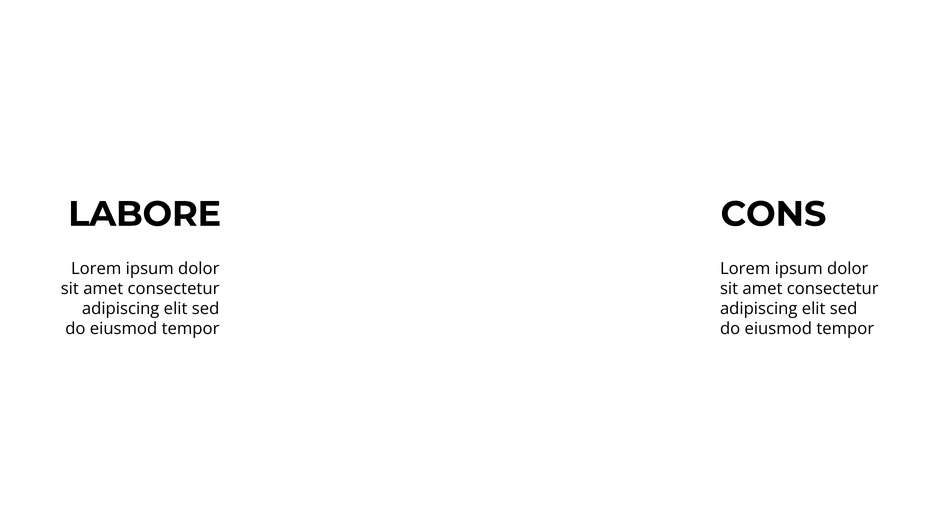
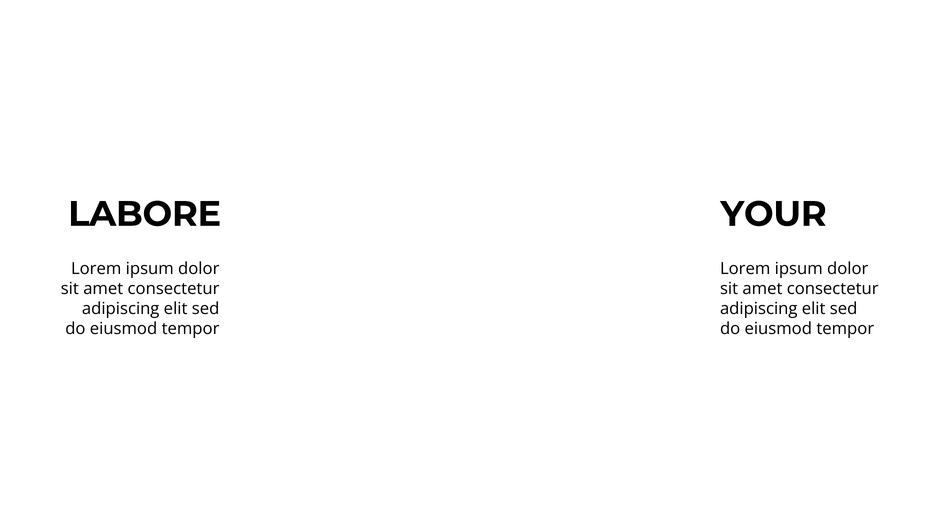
CONS: CONS -> YOUR
